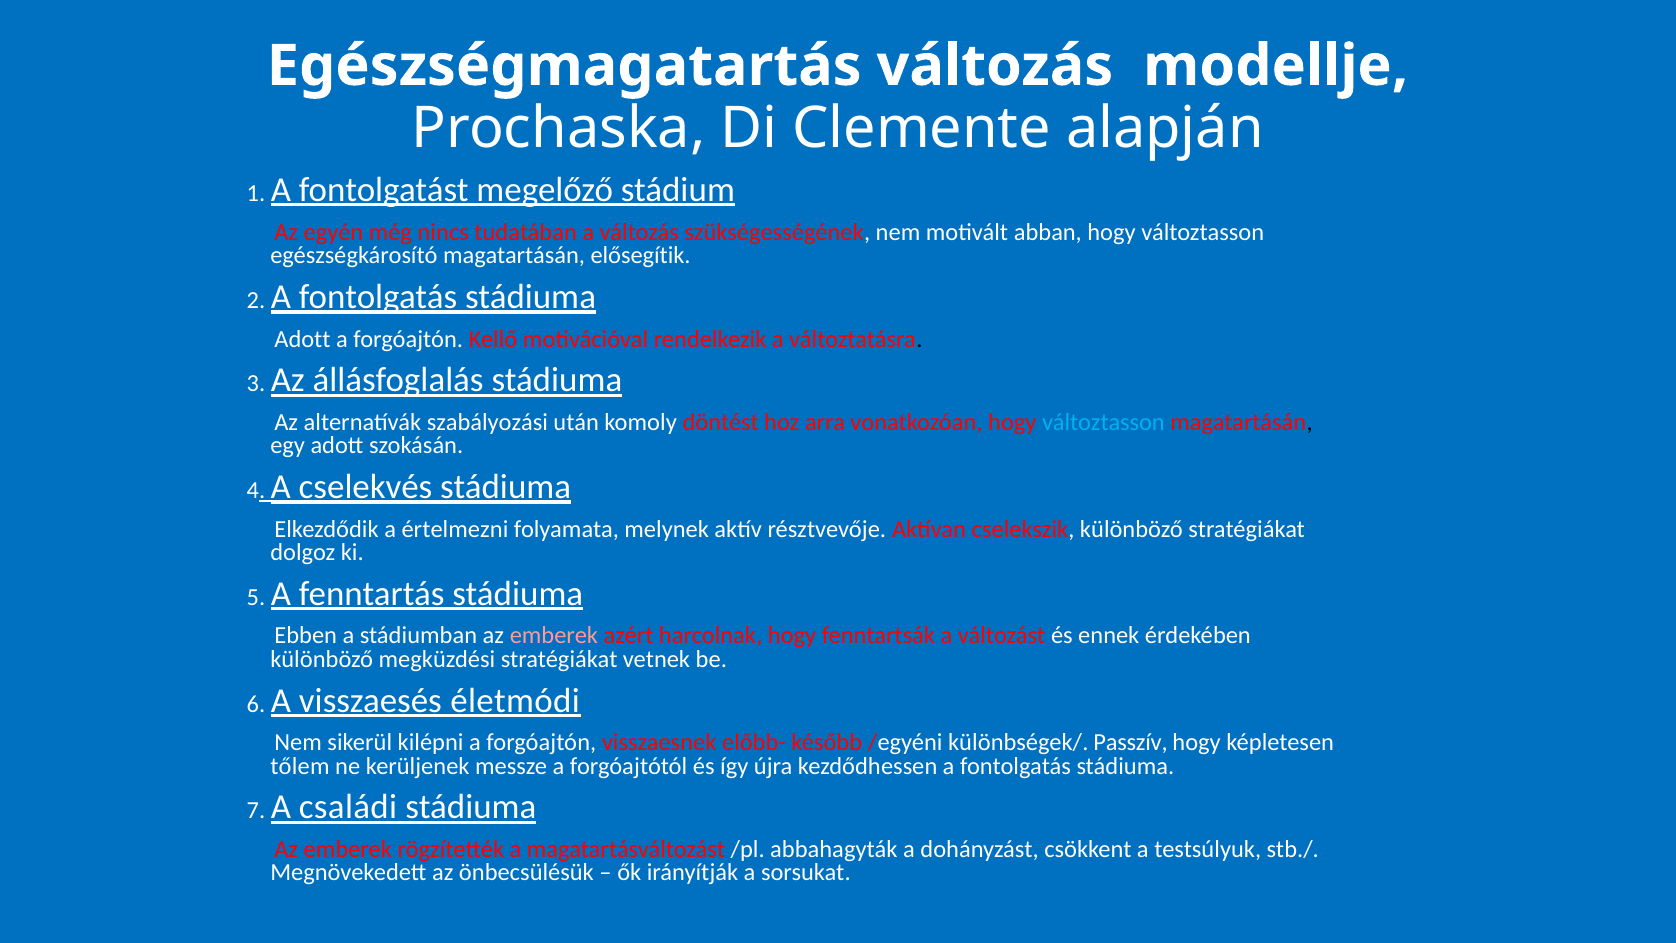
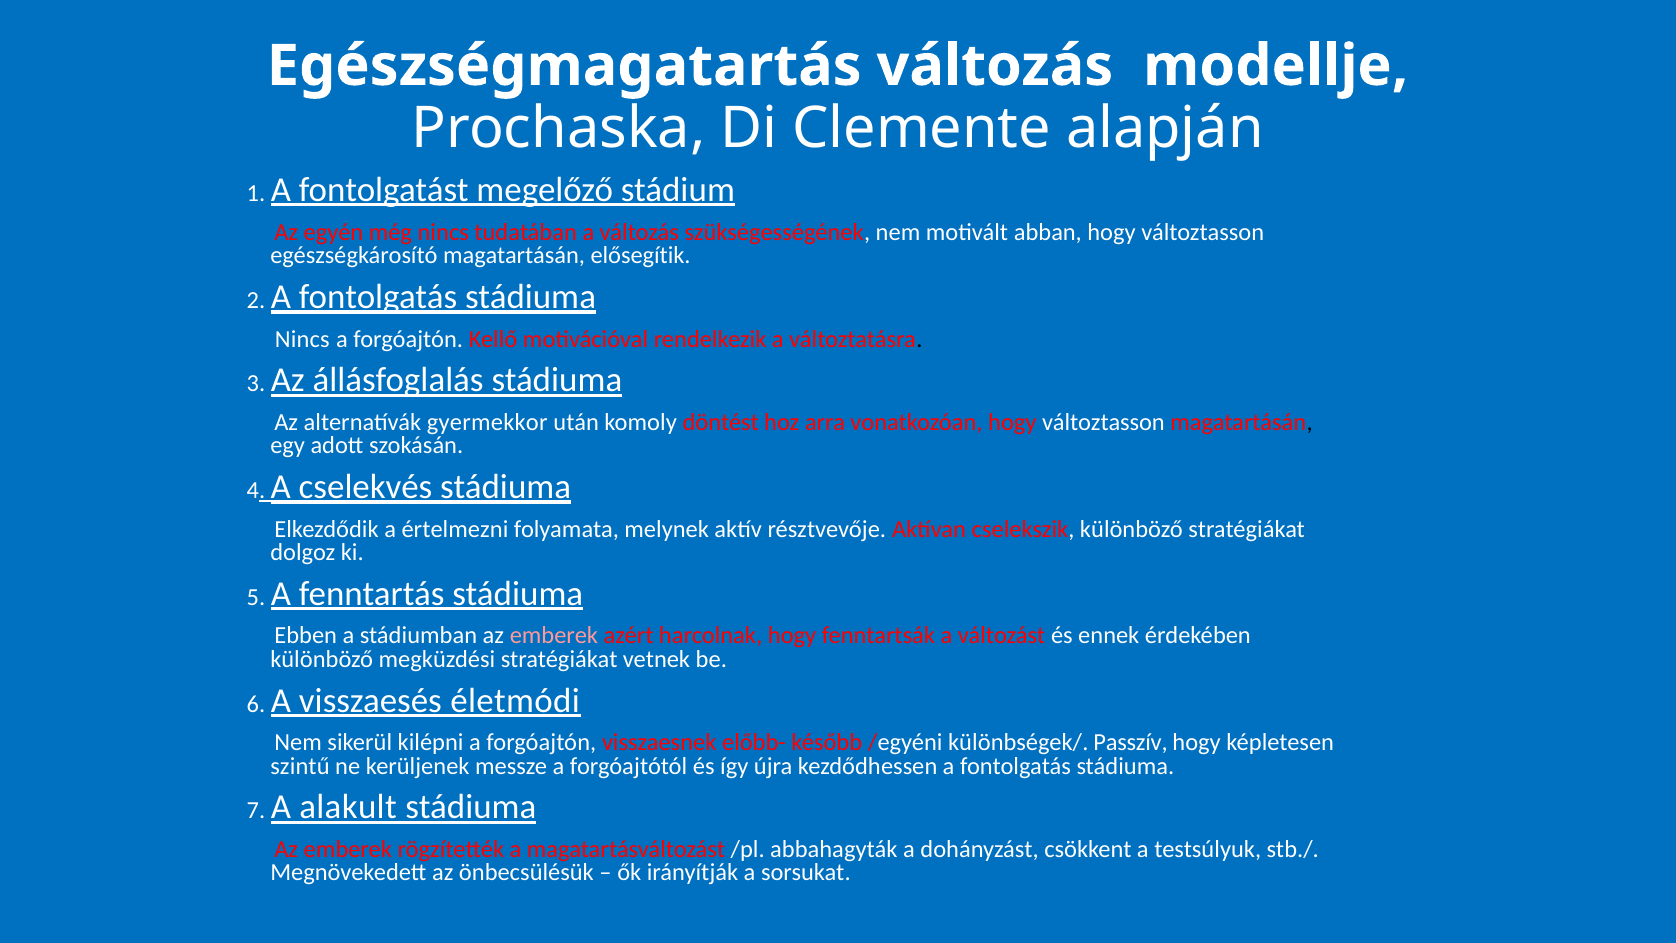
Adott at (302, 339): Adott -> Nincs
szabályozási: szabályozási -> gyermekkor
változtasson at (1103, 422) colour: light blue -> white
tőlem: tőlem -> szintű
családi: családi -> alakult
